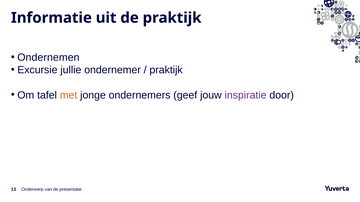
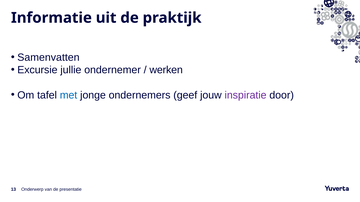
Ondernemen: Ondernemen -> Samenvatten
praktijk at (166, 70): praktijk -> werken
met colour: orange -> blue
